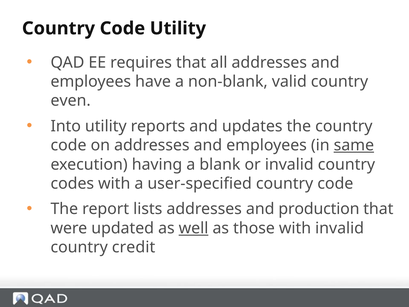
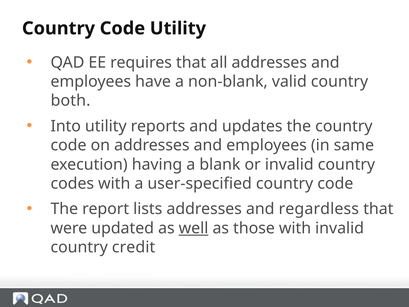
even: even -> both
same underline: present -> none
production: production -> regardless
